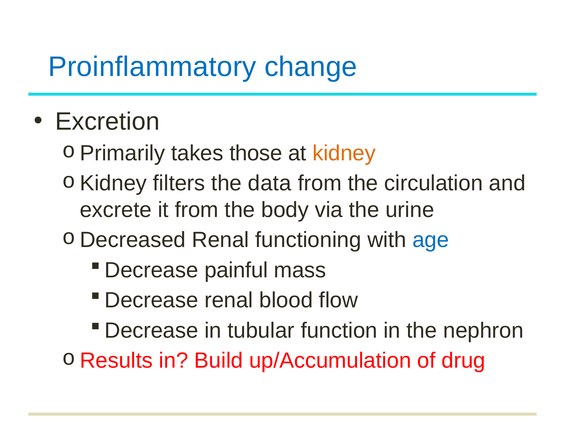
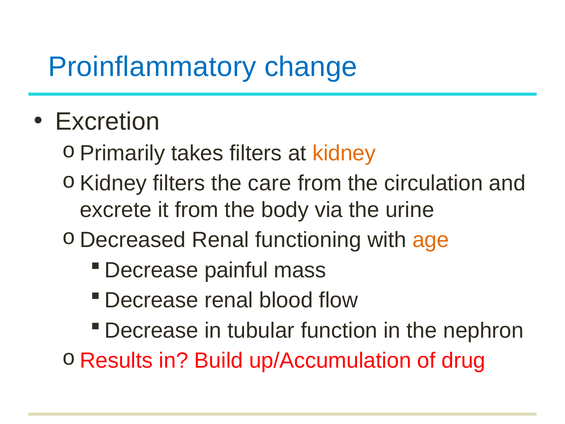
takes those: those -> filters
data: data -> care
age colour: blue -> orange
